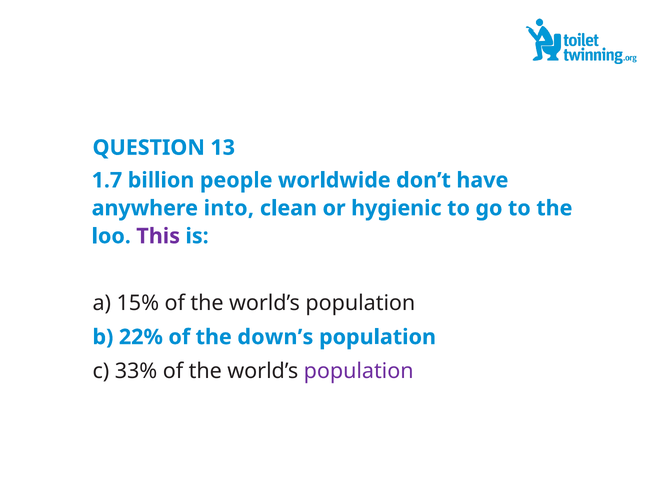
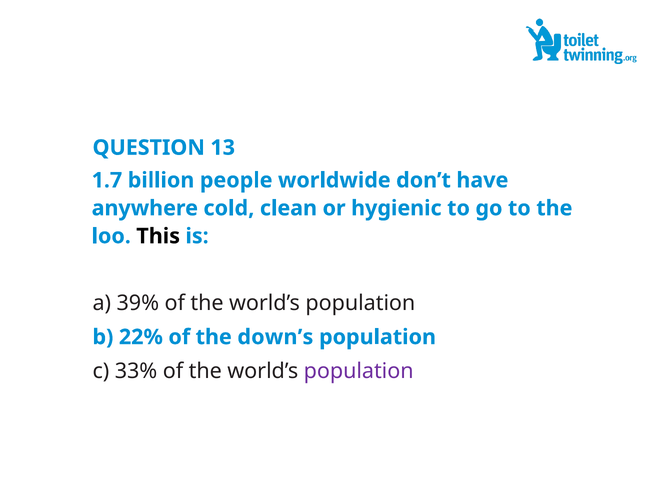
into: into -> cold
This colour: purple -> black
15%: 15% -> 39%
